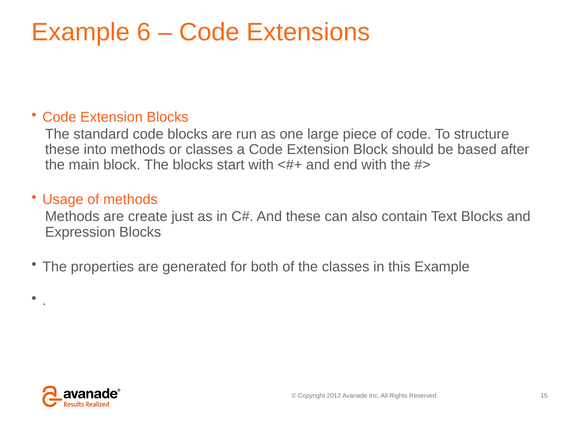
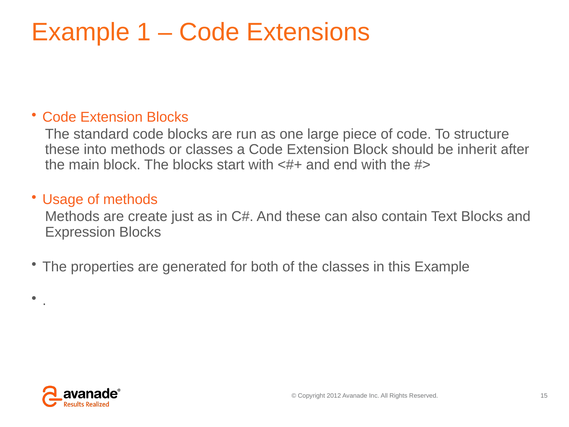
6: 6 -> 1
based: based -> inherit
